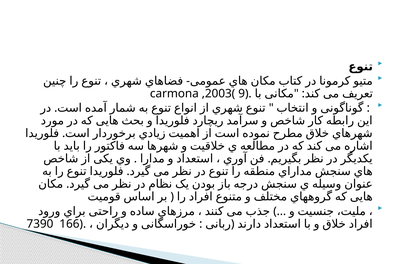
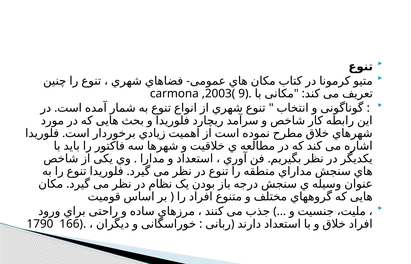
7390: 7390 -> 1790
